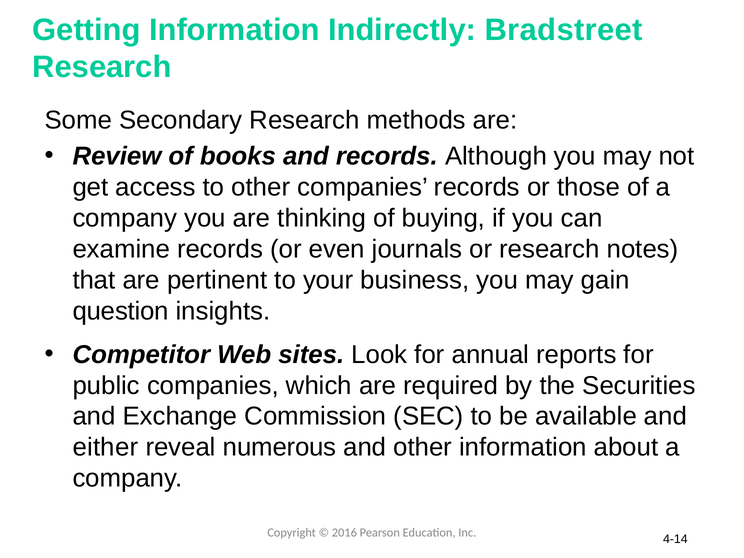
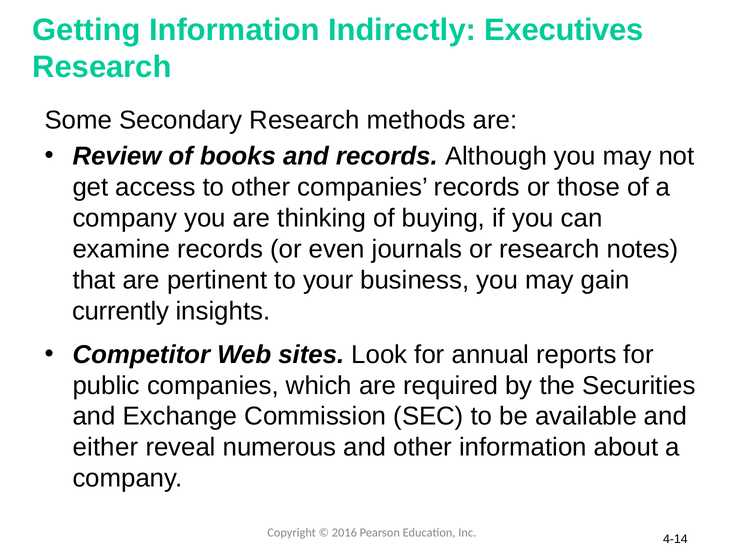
Bradstreet: Bradstreet -> Executives
question: question -> currently
